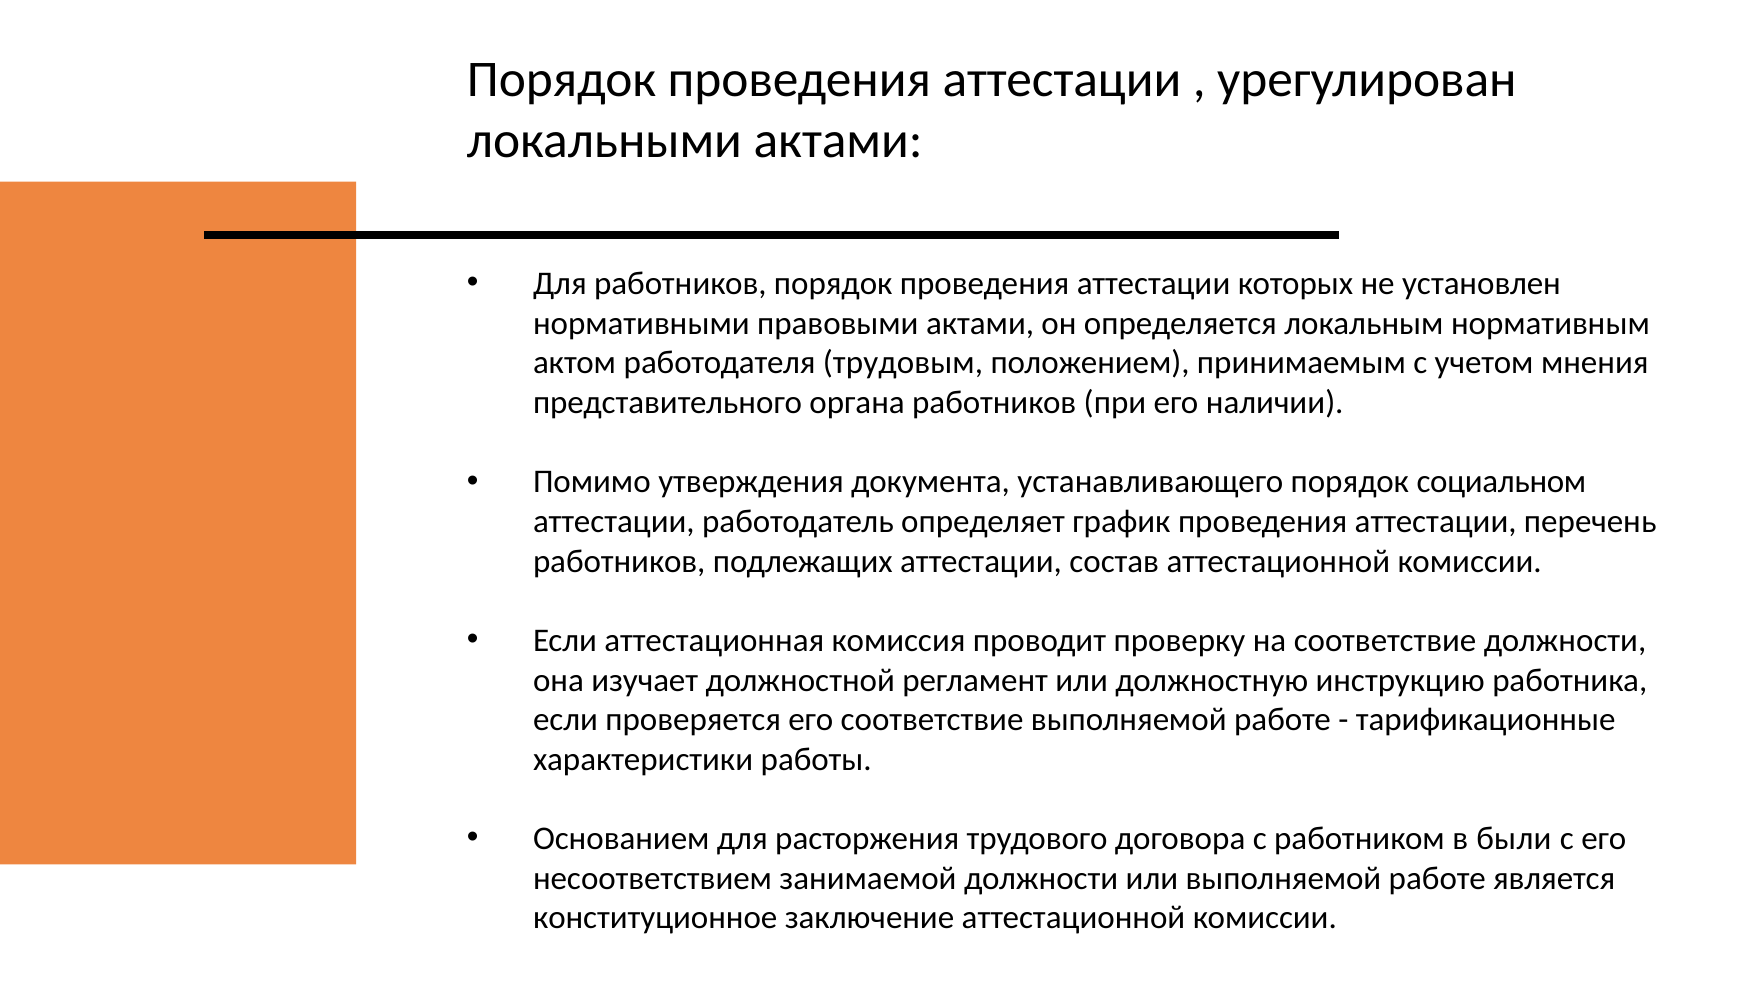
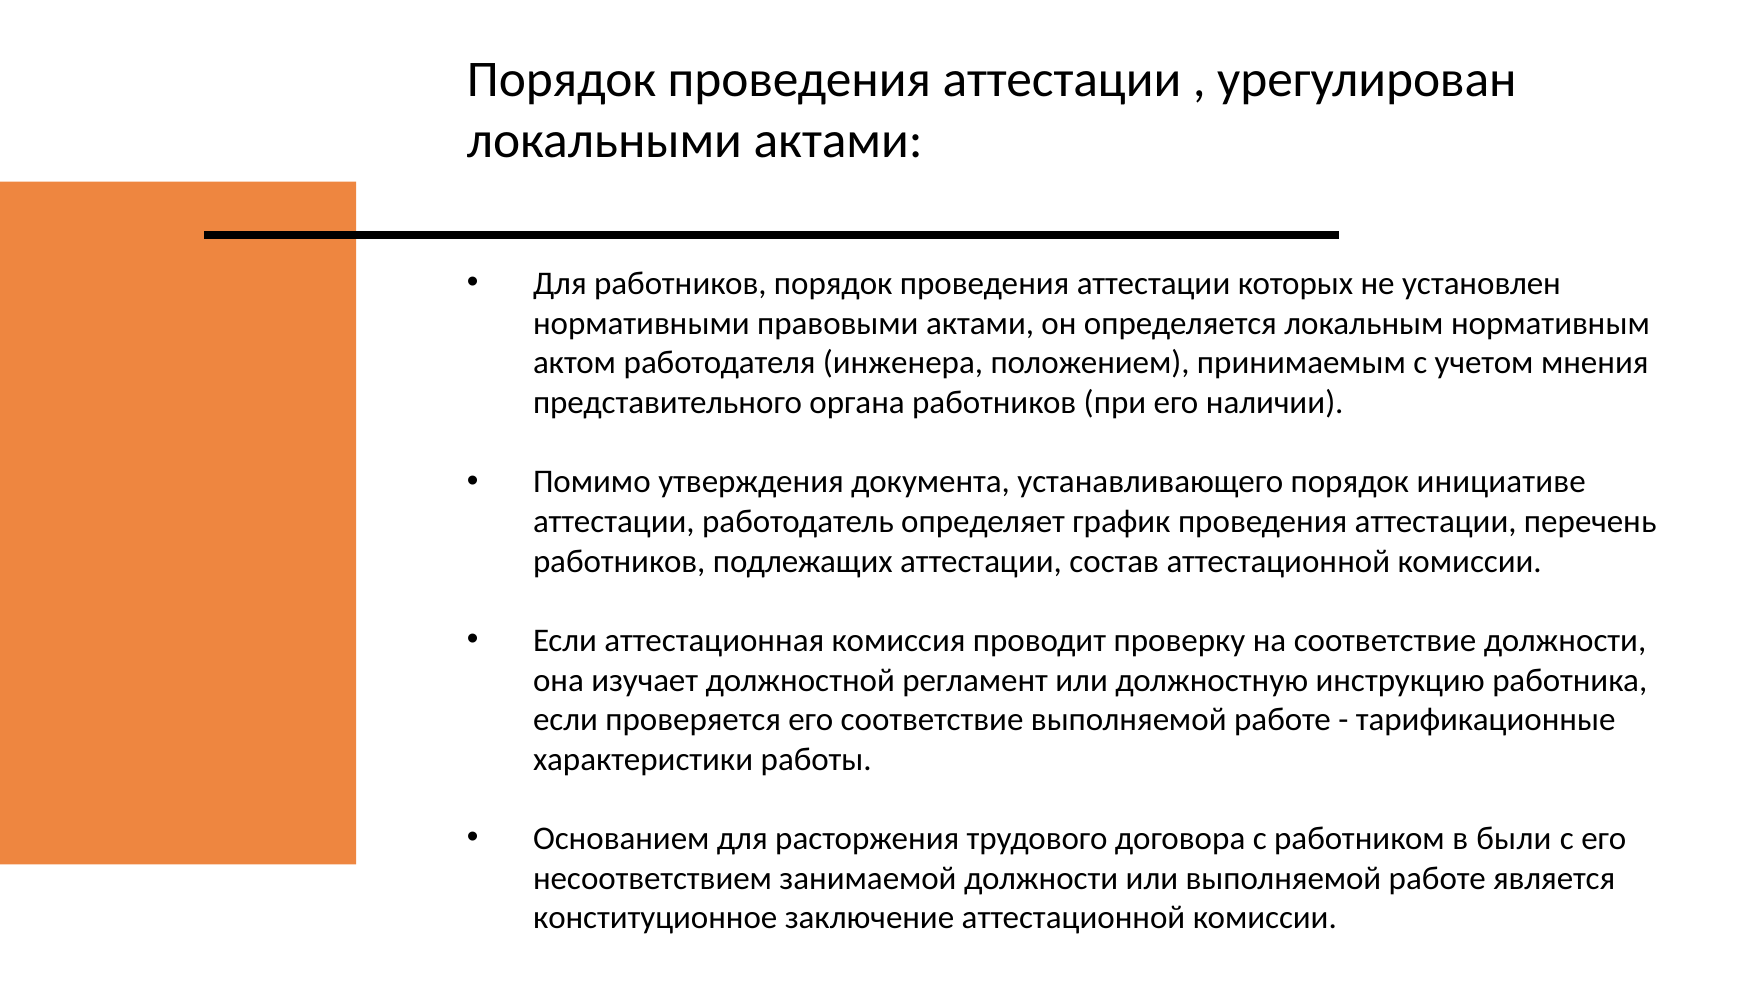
трудовым: трудовым -> инженера
социальном: социальном -> инициативе
